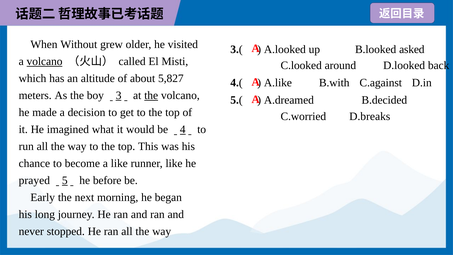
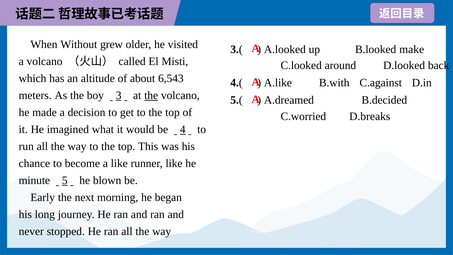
asked: asked -> make
volcano at (45, 61) underline: present -> none
5,827: 5,827 -> 6,543
prayed: prayed -> minute
before: before -> blown
